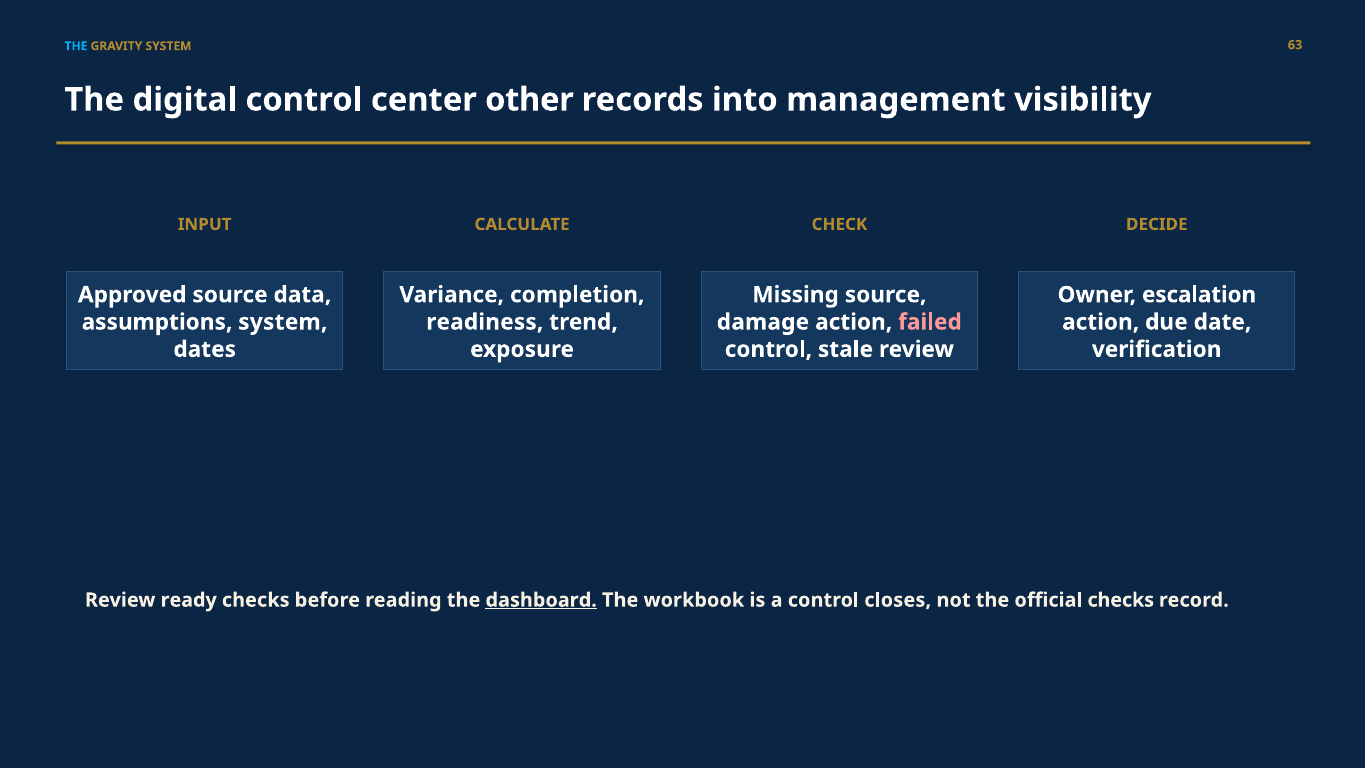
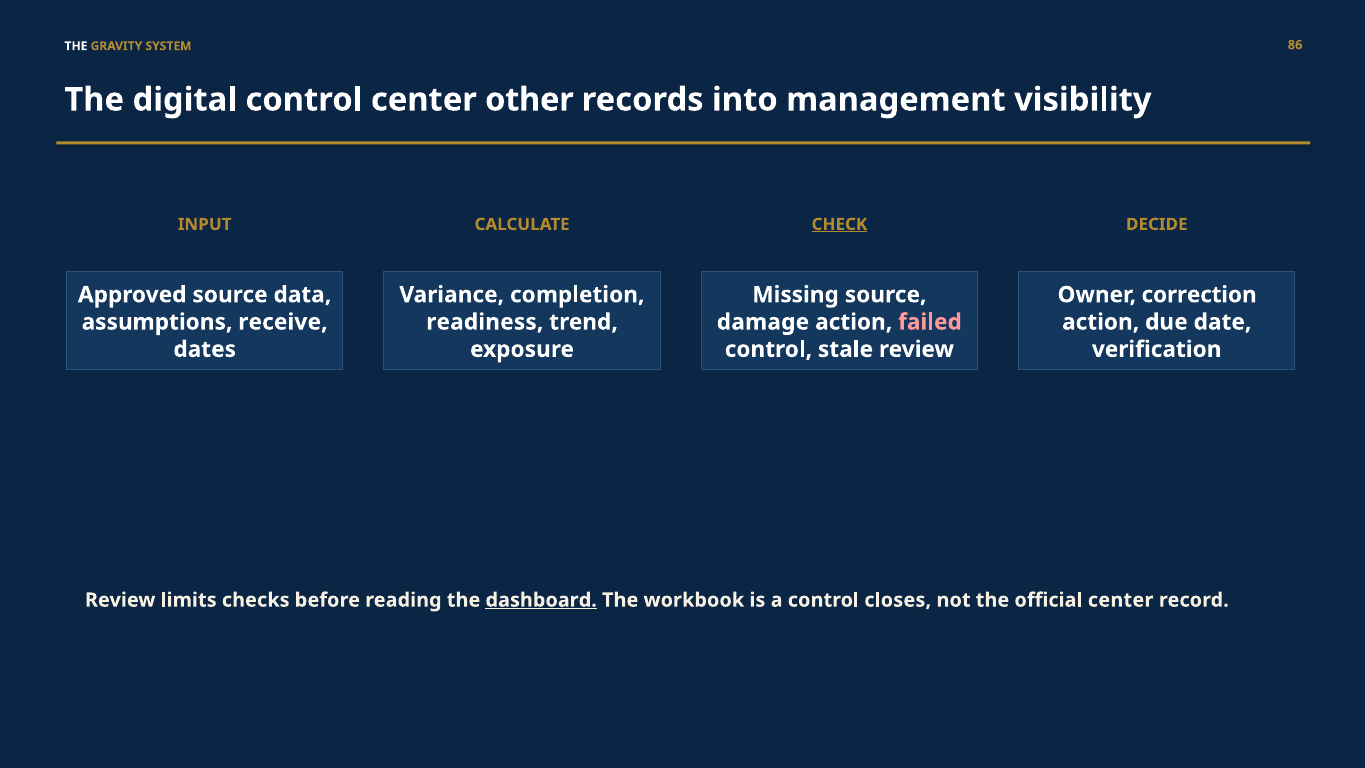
THE at (76, 46) colour: light blue -> white
63: 63 -> 86
CHECK underline: none -> present
escalation: escalation -> correction
assumptions system: system -> receive
ready: ready -> limits
official checks: checks -> center
